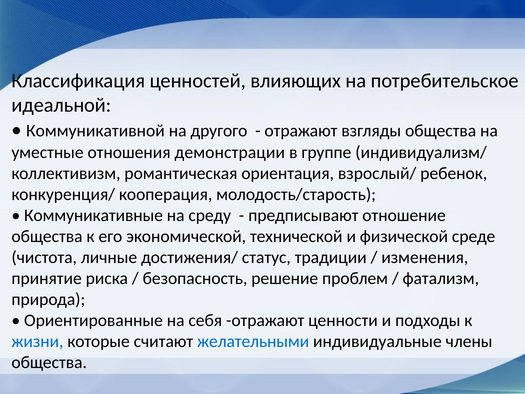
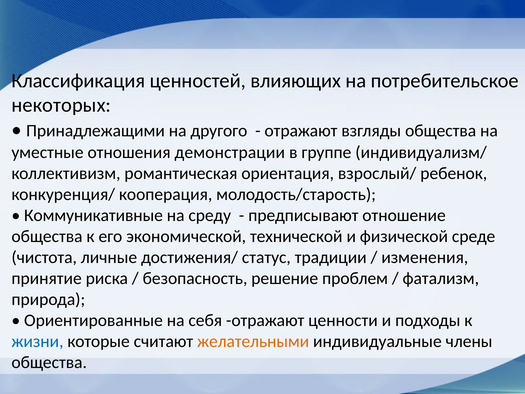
идеальной: идеальной -> некоторых
Коммуникативной: Коммуникативной -> Принадлежащими
желательными colour: blue -> orange
